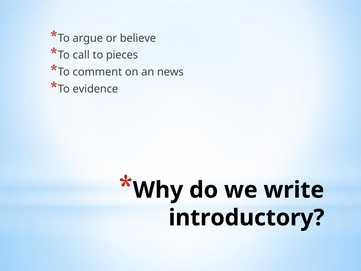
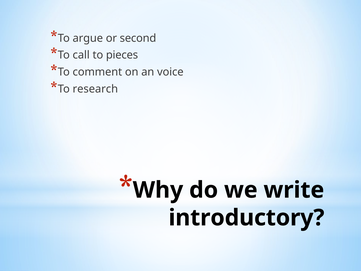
believe: believe -> second
news: news -> voice
evidence: evidence -> research
